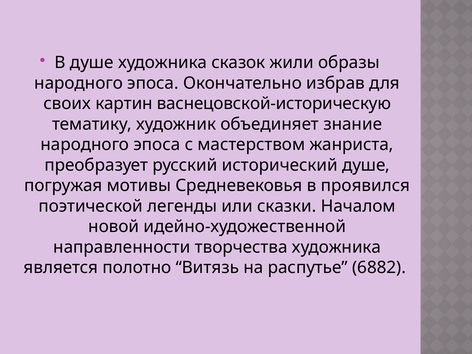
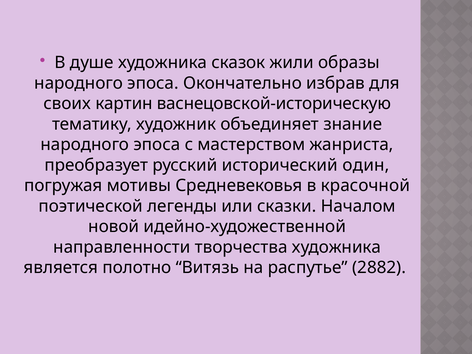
исторический душе: душе -> один
проявился: проявился -> красочной
6882: 6882 -> 2882
